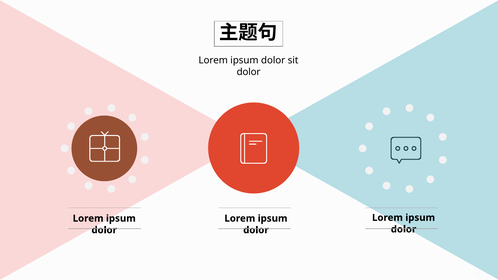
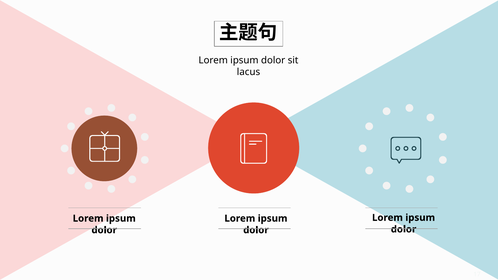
dolor at (249, 72): dolor -> lacus
